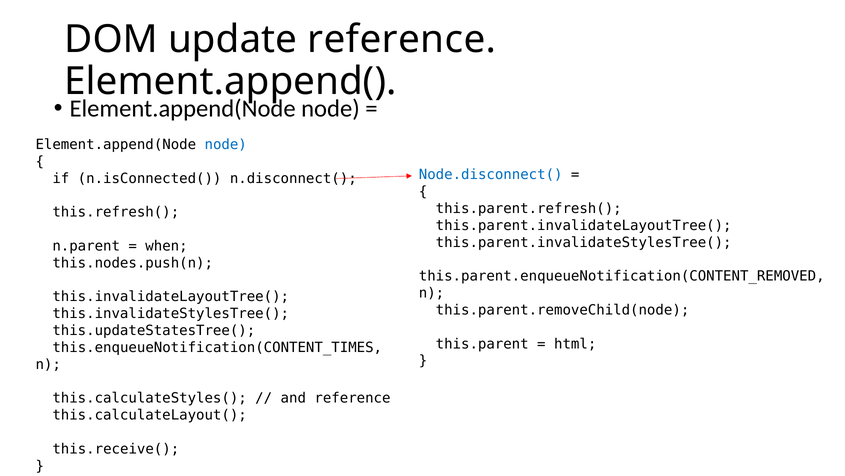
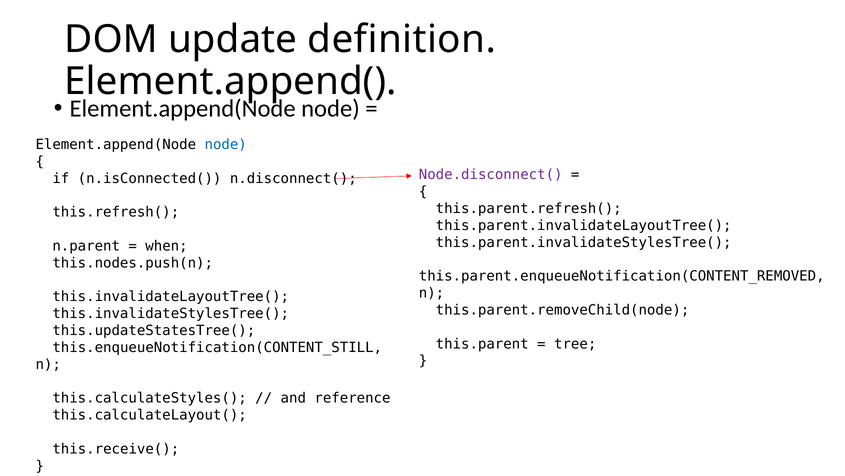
update reference: reference -> definition
Node.disconnect( colour: blue -> purple
html: html -> tree
this.enqueueNotification(CONTENT_TIMES: this.enqueueNotification(CONTENT_TIMES -> this.enqueueNotification(CONTENT_STILL
